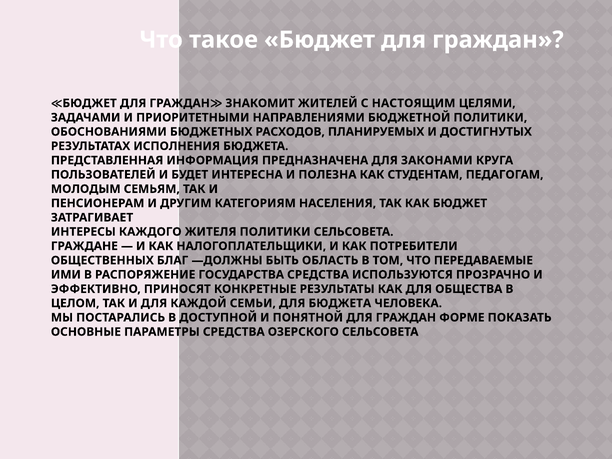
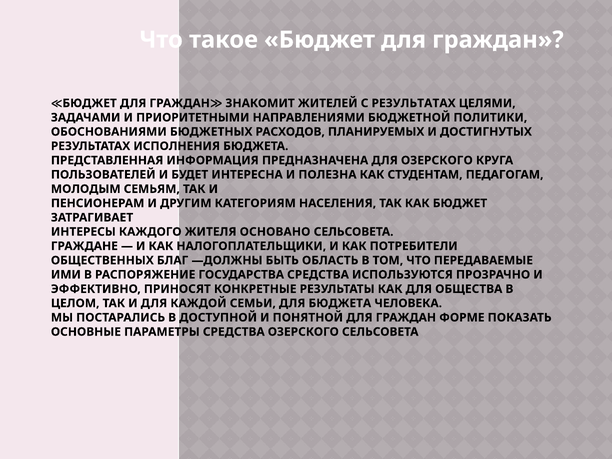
С НАСТОЯЩИМ: НАСТОЯЩИМ -> РЕЗУЛЬТАТАХ
ДЛЯ ЗАКОНАМИ: ЗАКОНАМИ -> ОЗЕРСКОГО
ЖИТЕЛЯ ПОЛИТИКИ: ПОЛИТИКИ -> ОСНОВАНО
